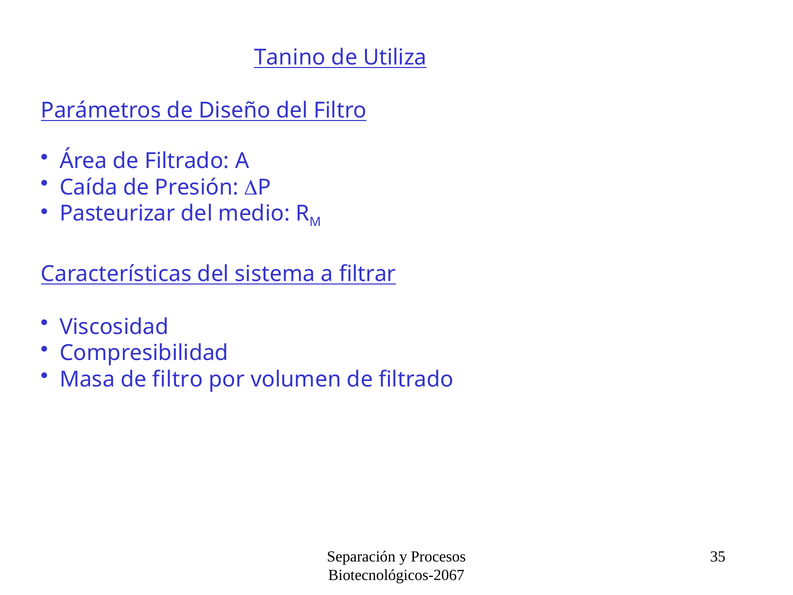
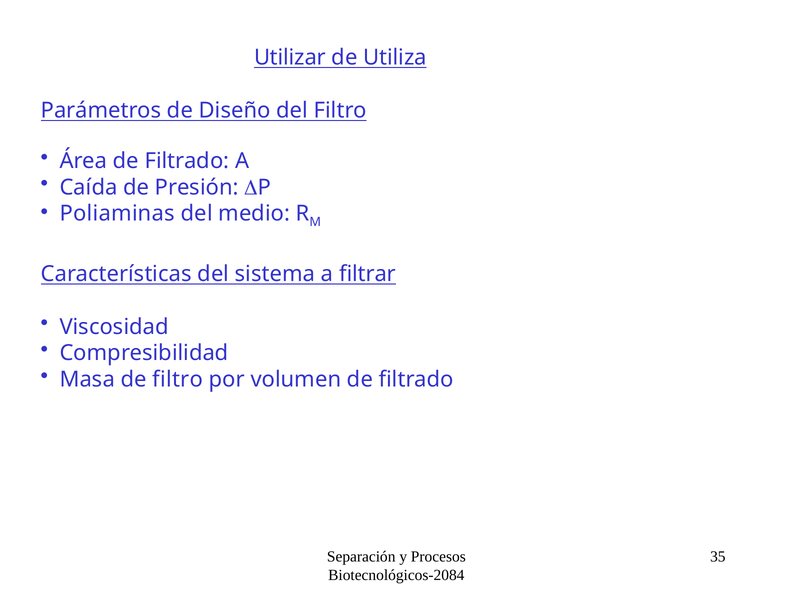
Tanino: Tanino -> Utilizar
Pasteurizar: Pasteurizar -> Poliaminas
Biotecnológicos-2067: Biotecnológicos-2067 -> Biotecnológicos-2084
